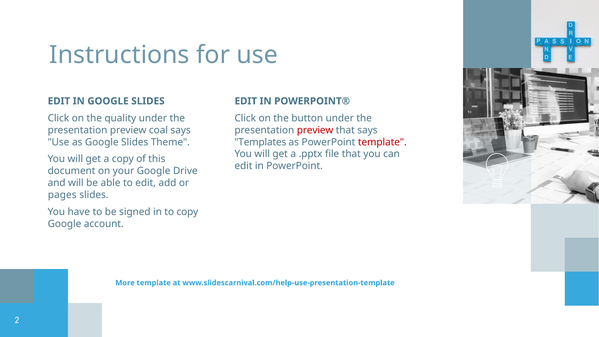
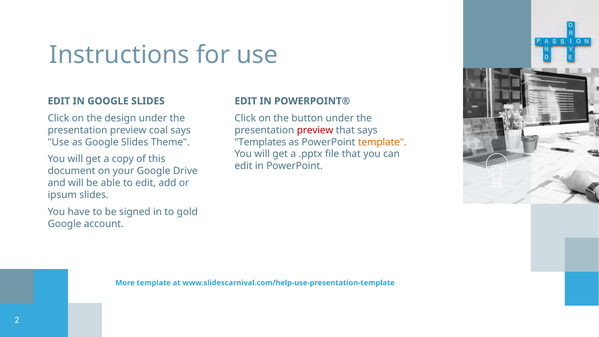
quality: quality -> design
template at (382, 142) colour: red -> orange
pages: pages -> ipsum
to copy: copy -> gold
